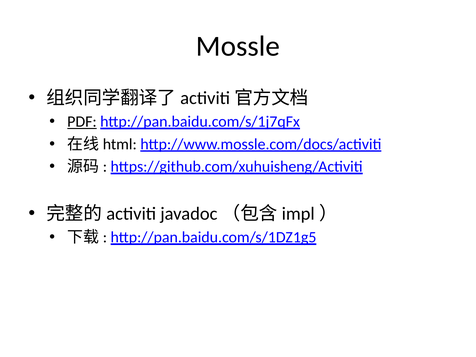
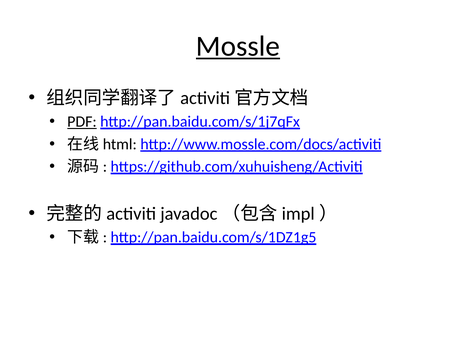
Mossle underline: none -> present
